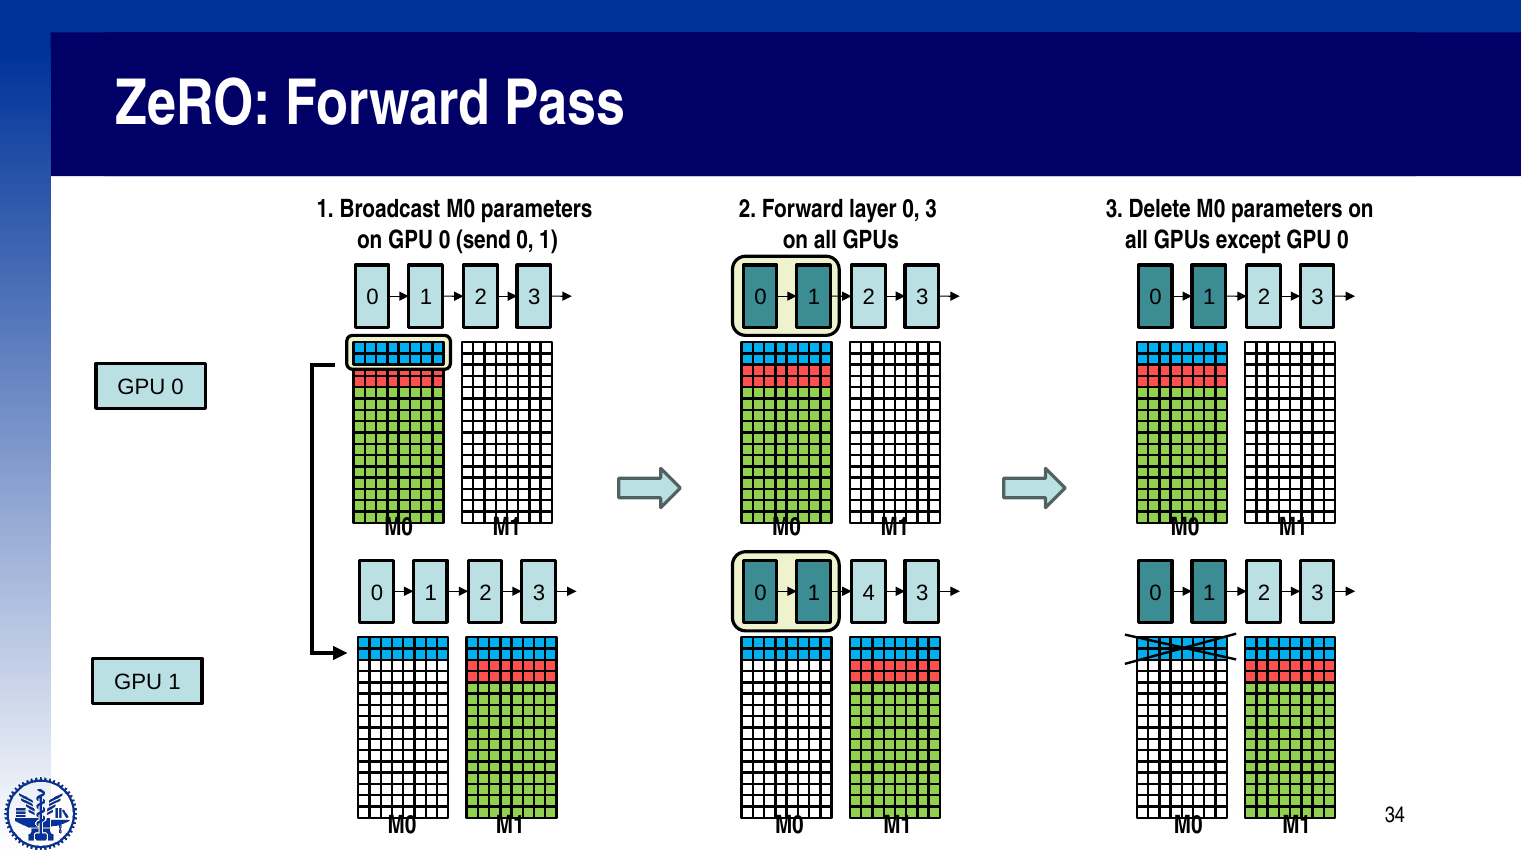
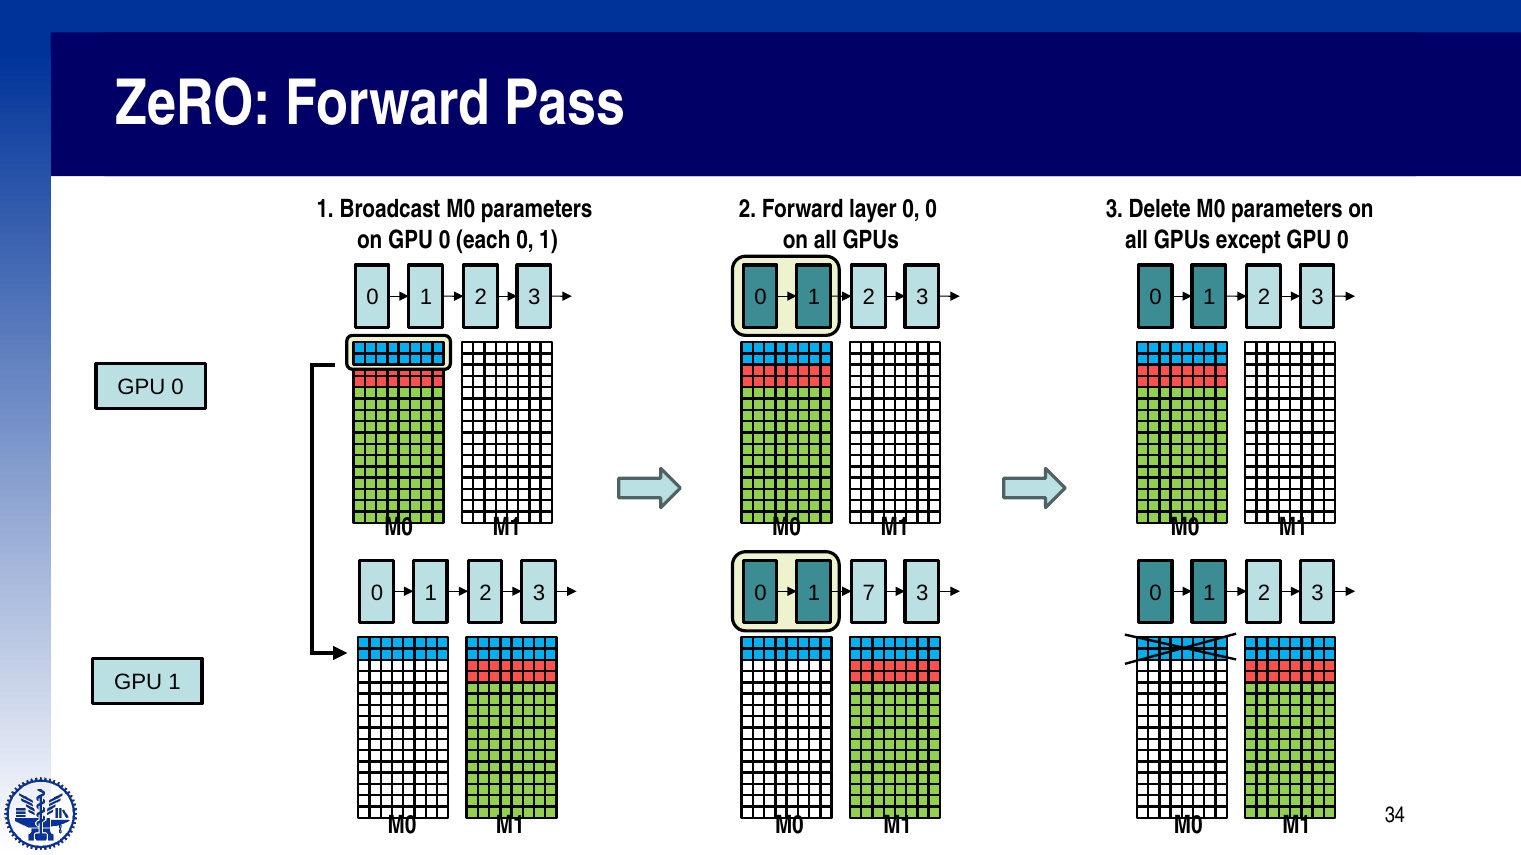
0 3: 3 -> 0
send: send -> each
4: 4 -> 7
